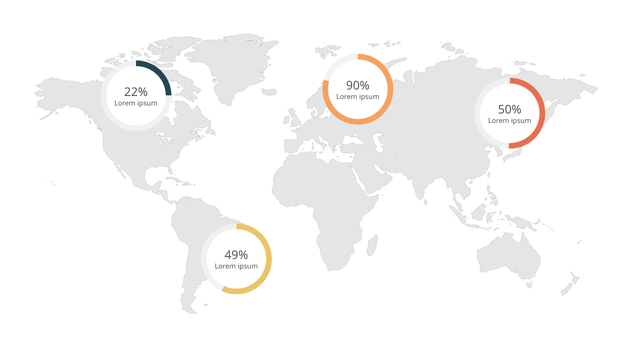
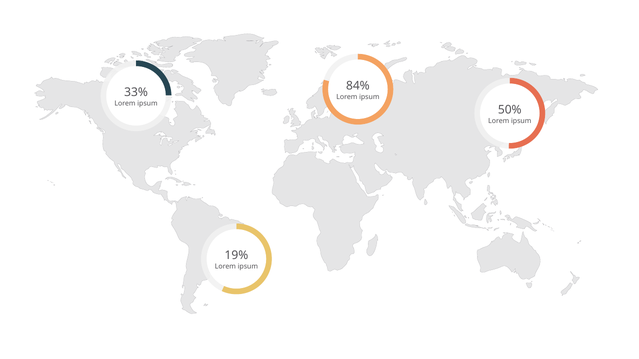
90%: 90% -> 84%
22%: 22% -> 33%
49%: 49% -> 19%
